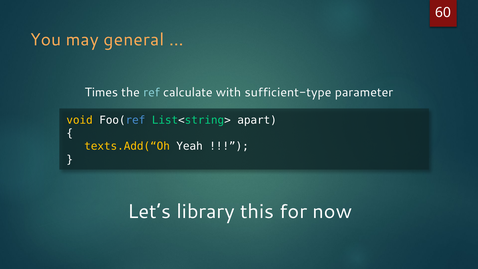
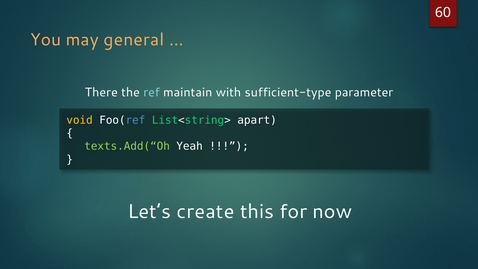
Times: Times -> There
calculate: calculate -> maintain
texts.Add(“Oh colour: yellow -> light green
library: library -> create
